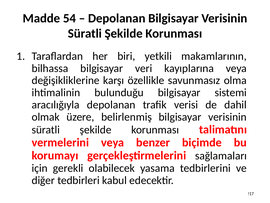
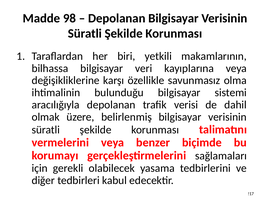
54: 54 -> 98
